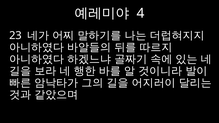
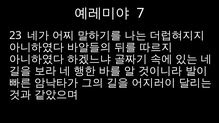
4: 4 -> 7
